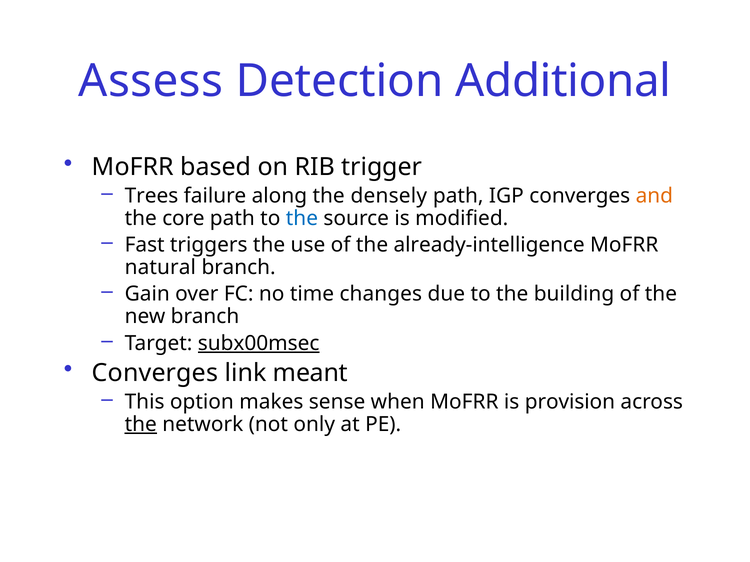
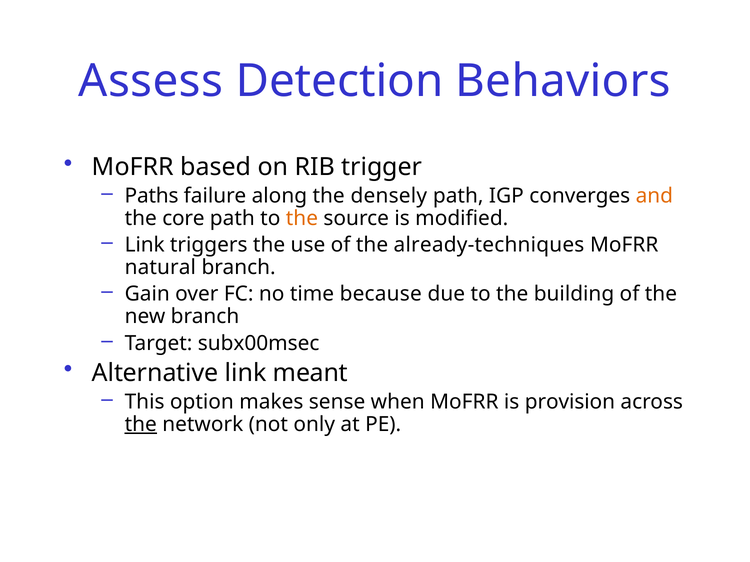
Additional: Additional -> Behaviors
Trees: Trees -> Paths
the at (302, 219) colour: blue -> orange
Fast at (145, 245): Fast -> Link
already-intelligence: already-intelligence -> already-techniques
changes: changes -> because
subx00msec underline: present -> none
Converges at (155, 373): Converges -> Alternative
